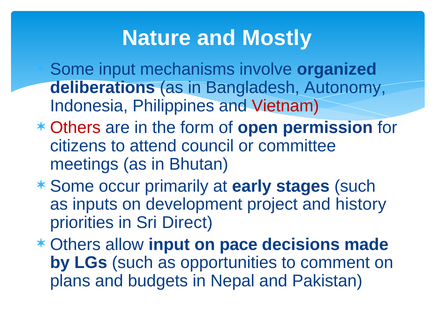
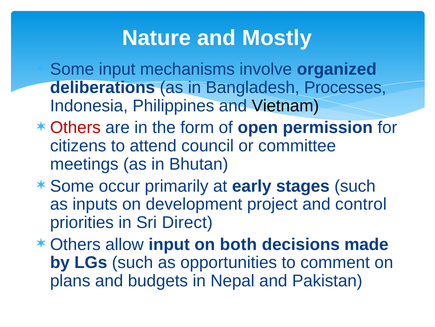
Autonomy: Autonomy -> Processes
Vietnam colour: red -> black
history: history -> control
pace: pace -> both
